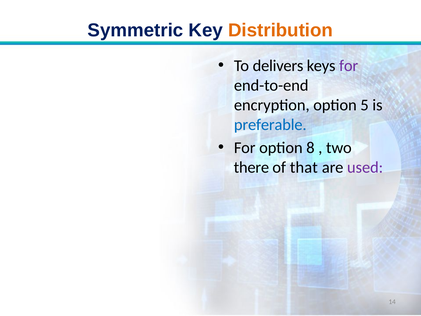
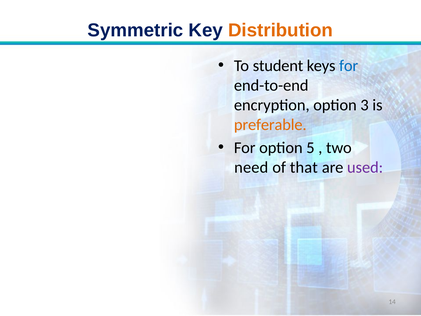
delivers: delivers -> student
for at (349, 66) colour: purple -> blue
5: 5 -> 3
preferable colour: blue -> orange
8: 8 -> 5
there: there -> need
